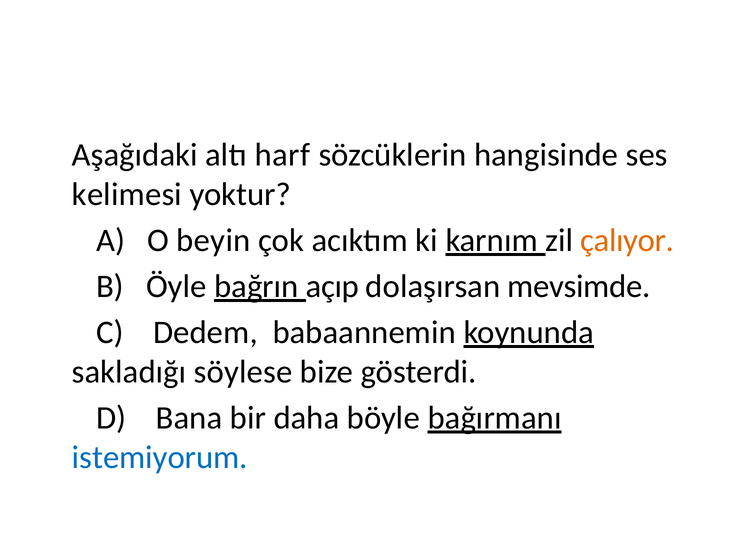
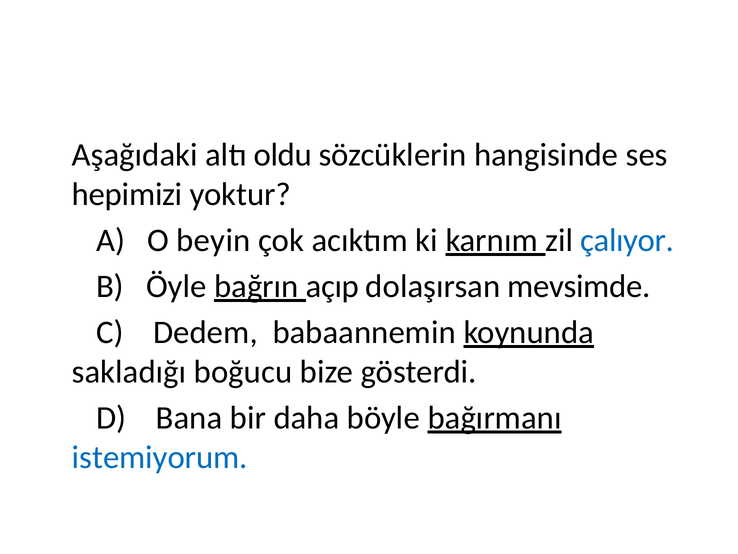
harf: harf -> oldu
kelimesi: kelimesi -> hepimizi
çalıyor colour: orange -> blue
söylese: söylese -> boğucu
